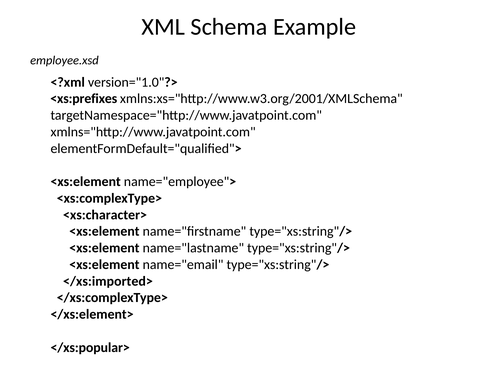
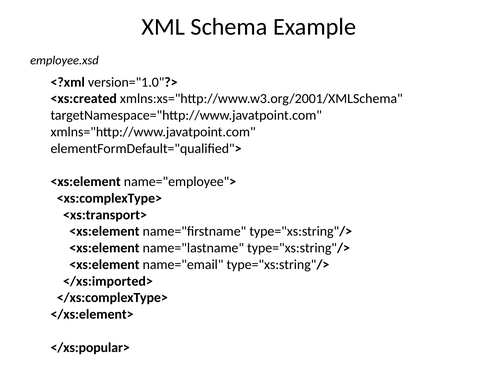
<xs:prefixes: <xs:prefixes -> <xs:created
<xs:character>: <xs:character> -> <xs:transport>
